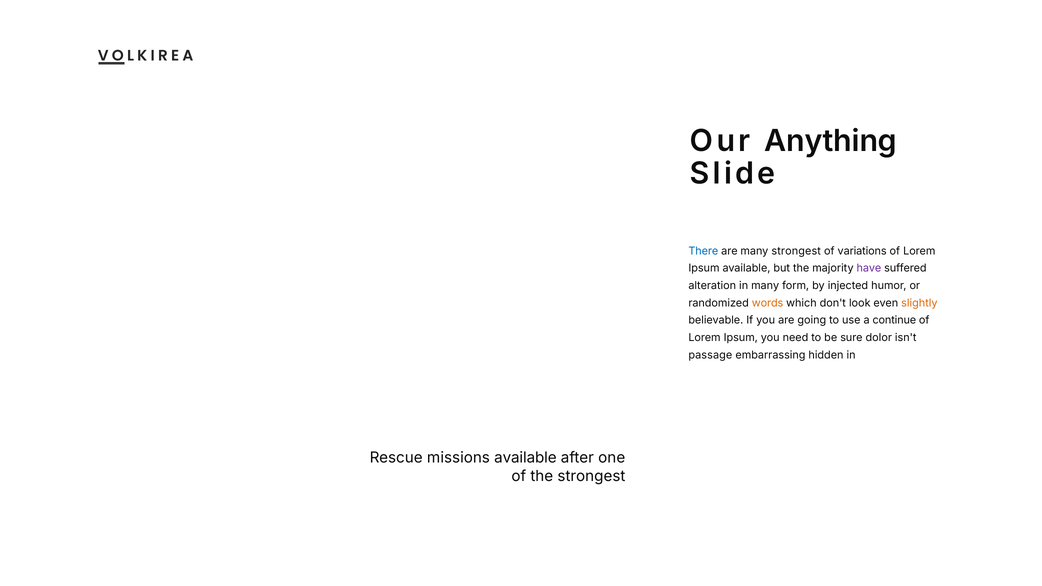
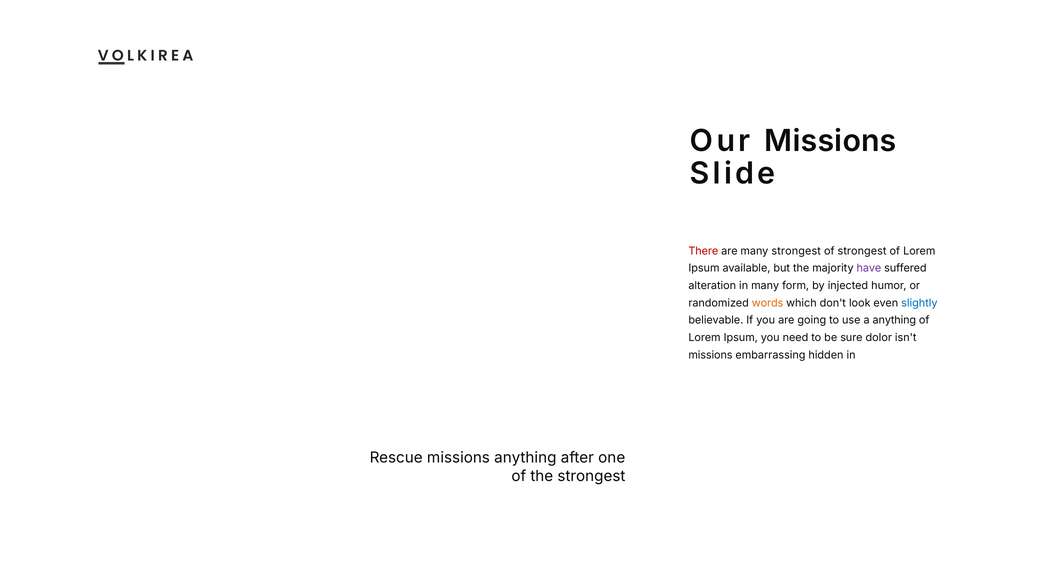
Our Anything: Anything -> Missions
There colour: blue -> red
of variations: variations -> strongest
slightly colour: orange -> blue
a continue: continue -> anything
passage at (710, 355): passage -> missions
missions available: available -> anything
